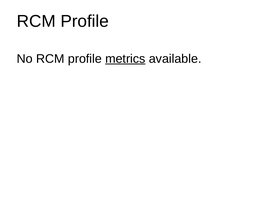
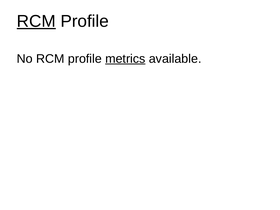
RCM at (36, 21) underline: none -> present
